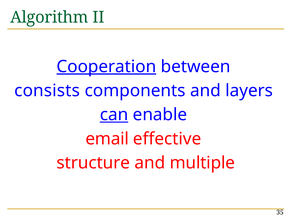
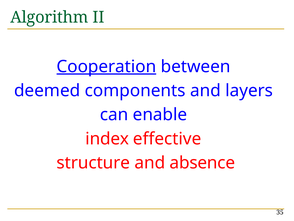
consists: consists -> deemed
can underline: present -> none
email: email -> index
multiple: multiple -> absence
